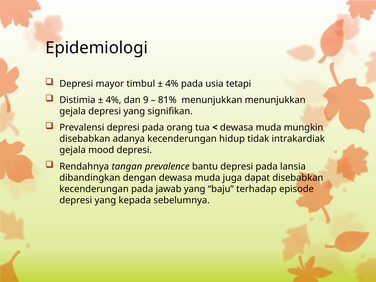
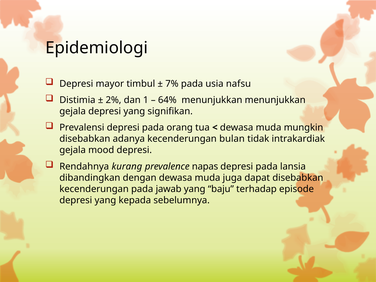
4% at (172, 84): 4% -> 7%
tetapi: tetapi -> nafsu
4% at (114, 100): 4% -> 2%
9: 9 -> 1
81%: 81% -> 64%
hidup: hidup -> bulan
tangan: tangan -> kurang
bantu: bantu -> napas
